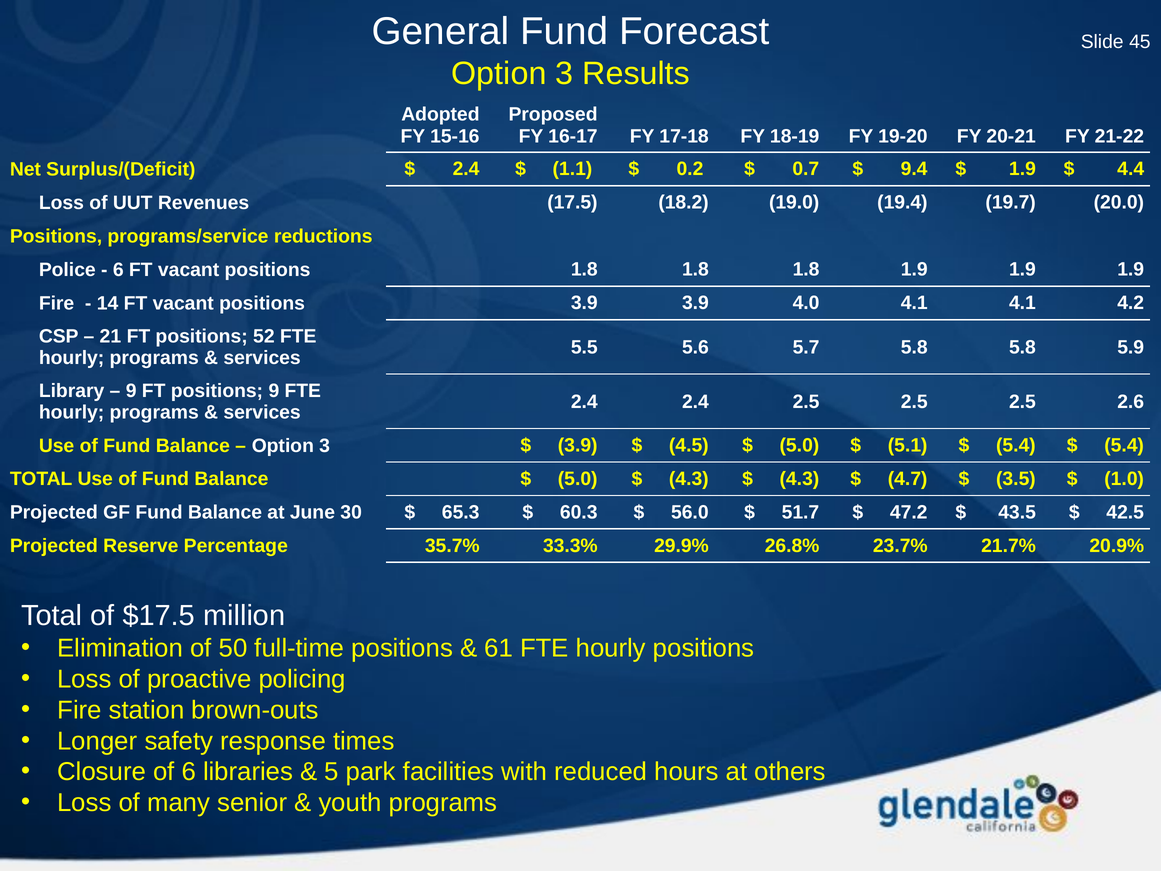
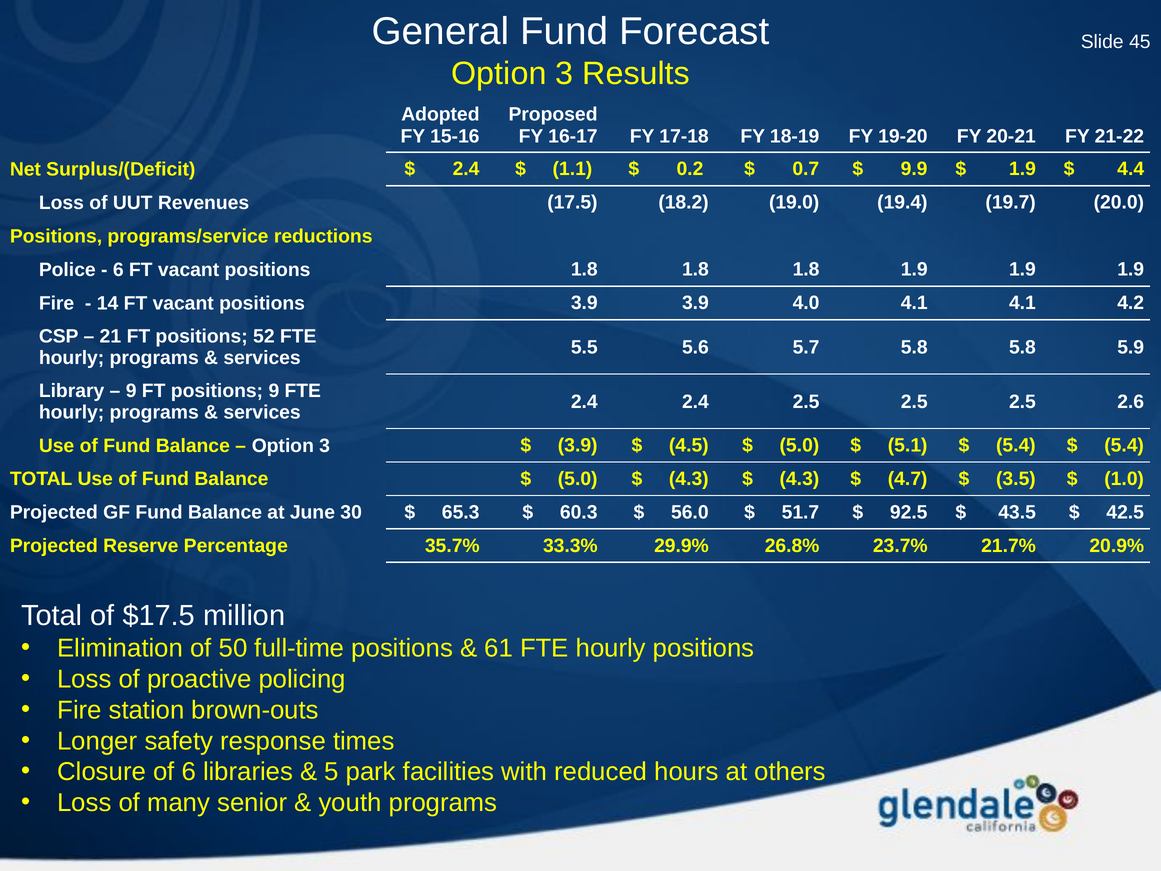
9.4: 9.4 -> 9.9
47.2: 47.2 -> 92.5
